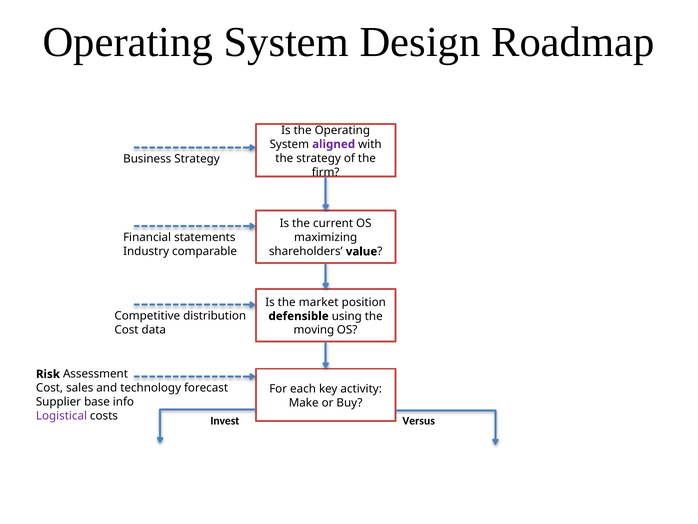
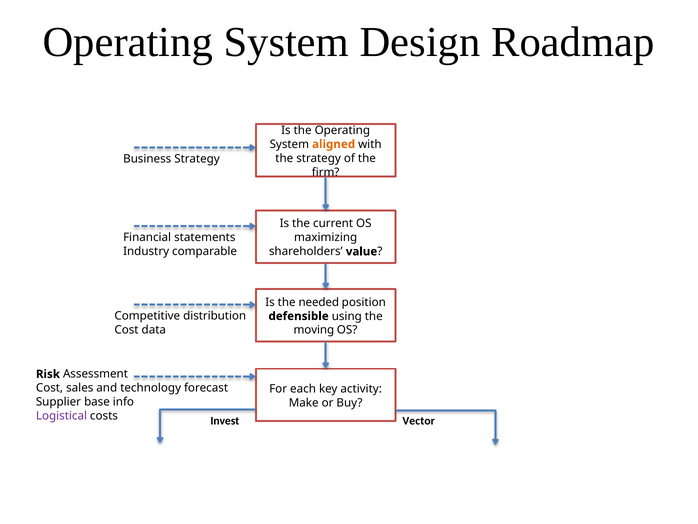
aligned colour: purple -> orange
market: market -> needed
Versus: Versus -> Vector
